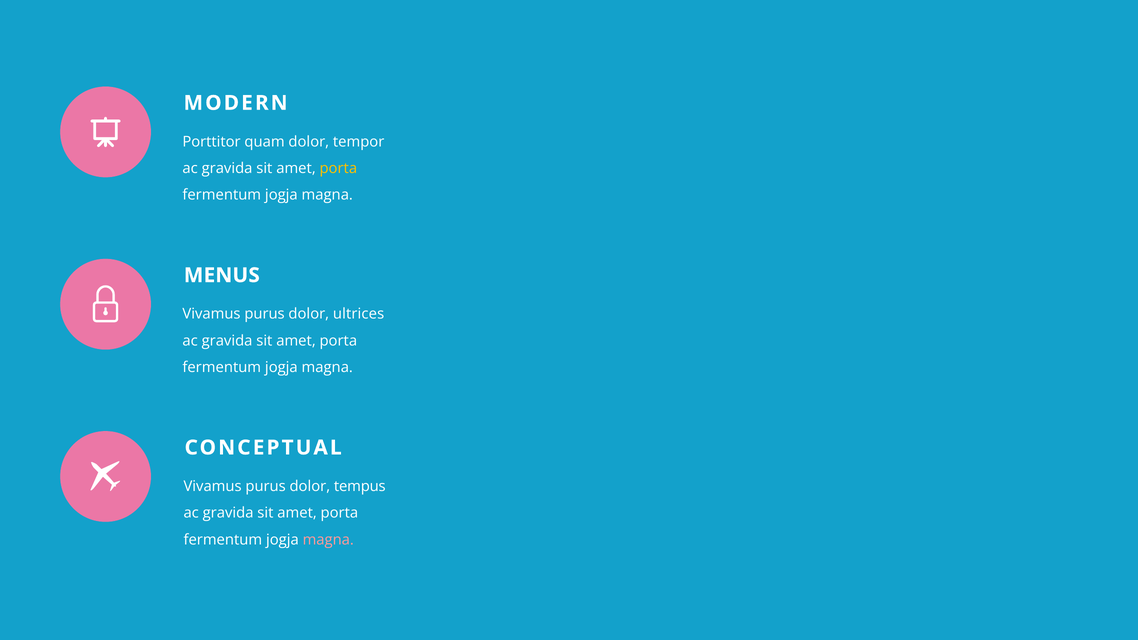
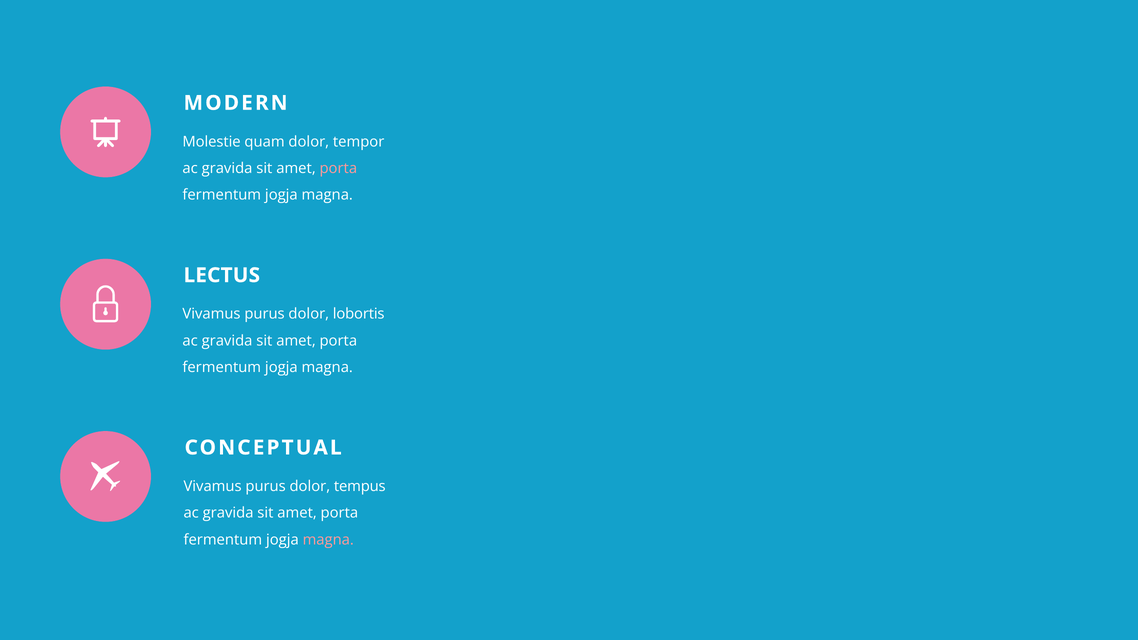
Porttitor: Porttitor -> Molestie
porta at (338, 168) colour: yellow -> pink
MENUS: MENUS -> LECTUS
ultrices: ultrices -> lobortis
